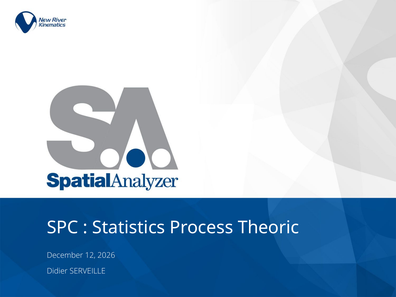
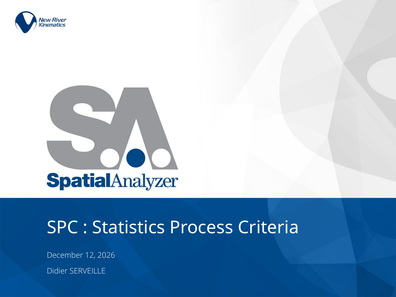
Theoric: Theoric -> Criteria
